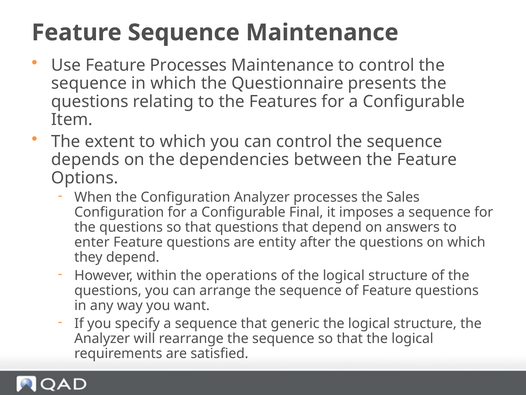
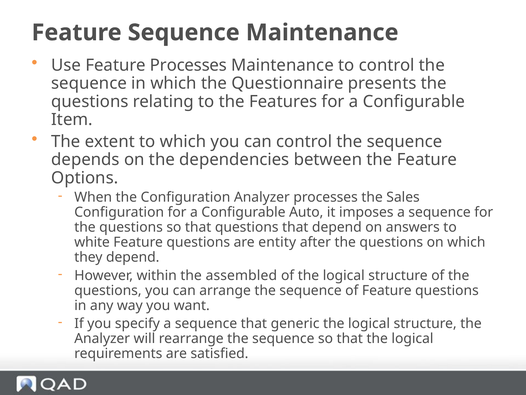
Final: Final -> Auto
enter: enter -> white
operations: operations -> assembled
